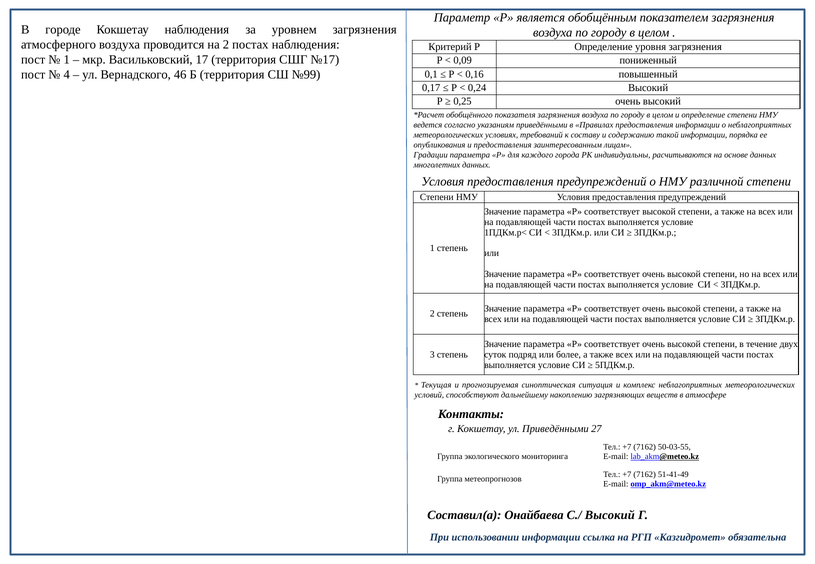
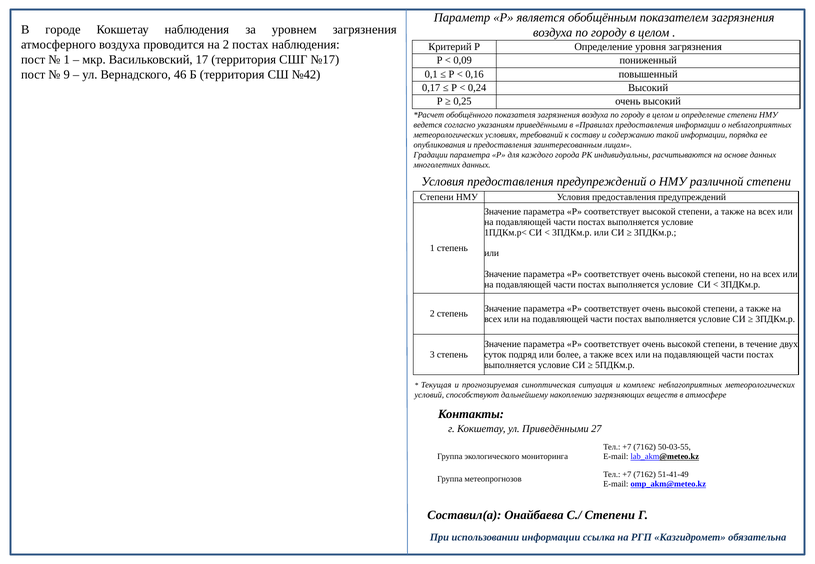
4: 4 -> 9
№99: №99 -> №42
С./ Высокий: Высокий -> Степени
